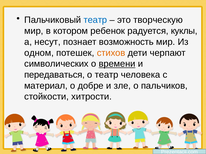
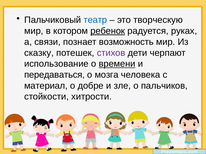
ребенок underline: none -> present
куклы: куклы -> руках
несут: несут -> связи
одном: одном -> сказку
стихов colour: orange -> purple
символических: символических -> использование
о театр: театр -> мозга
